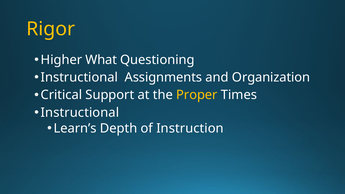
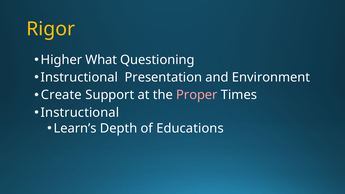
Assignments: Assignments -> Presentation
Organization: Organization -> Environment
Critical: Critical -> Create
Proper colour: yellow -> pink
Instruction: Instruction -> Educations
